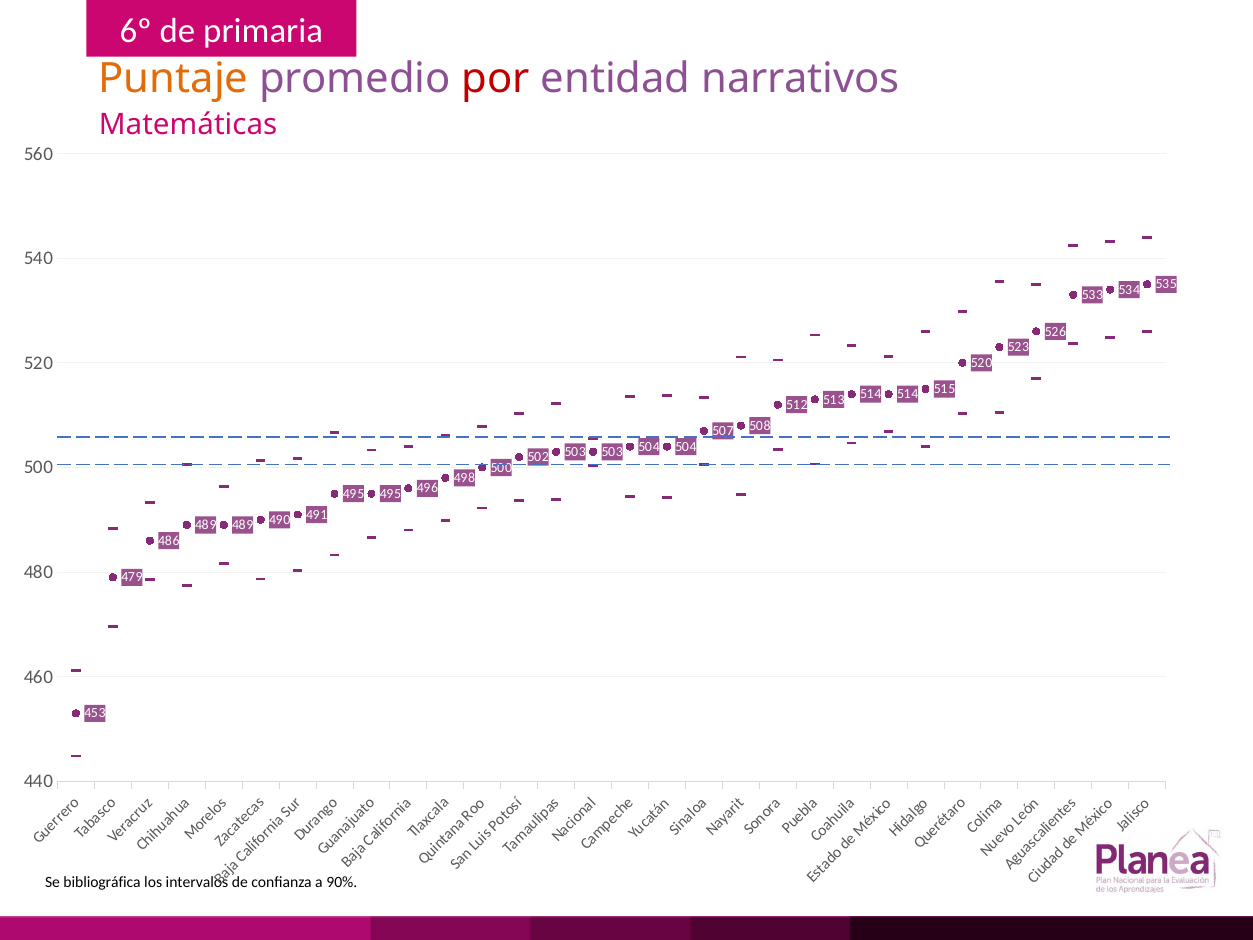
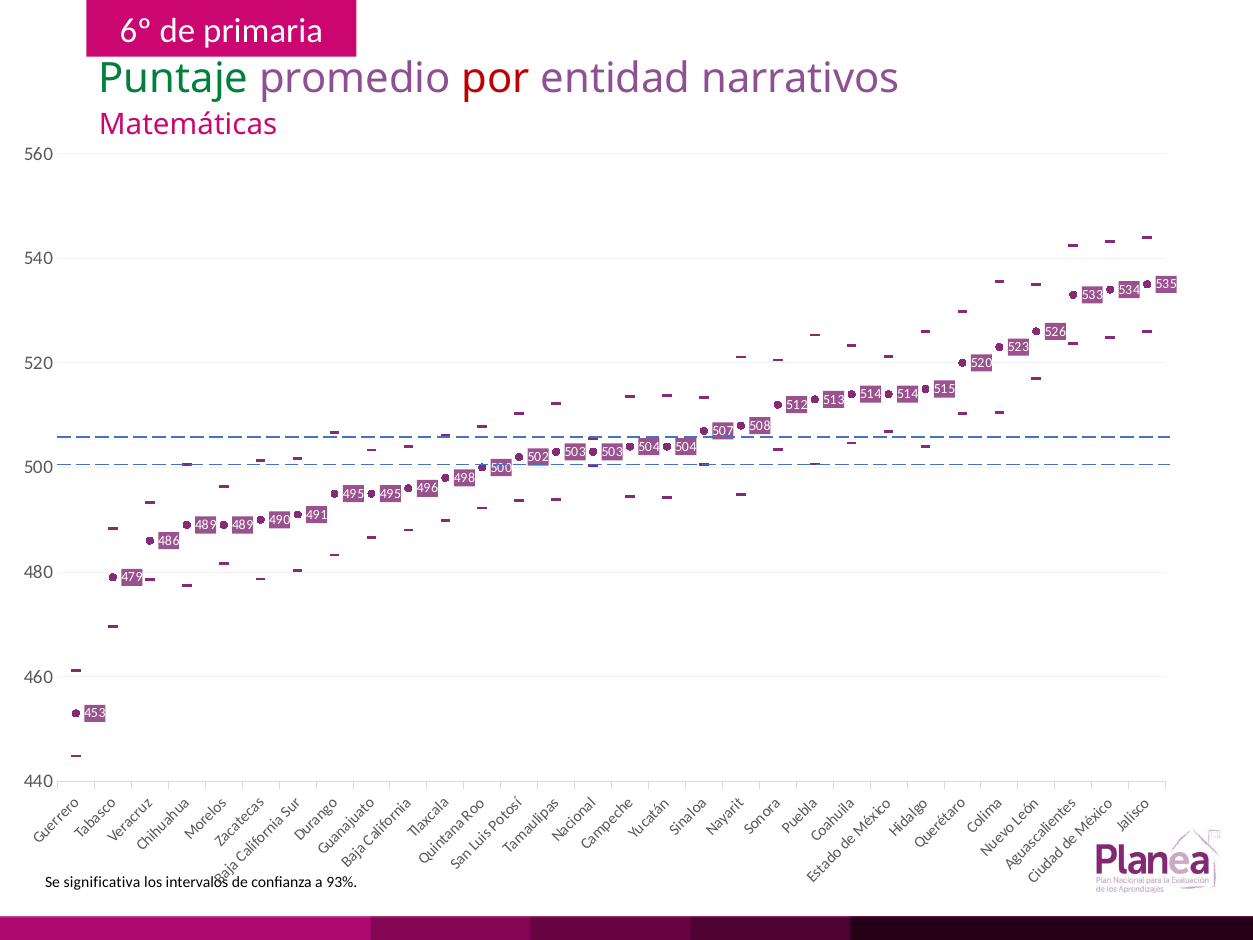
Puntaje colour: orange -> green
bibliográfica: bibliográfica -> significativa
90%: 90% -> 93%
